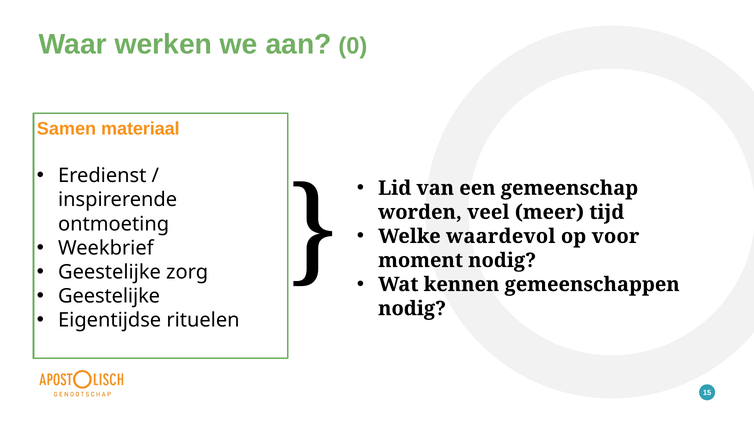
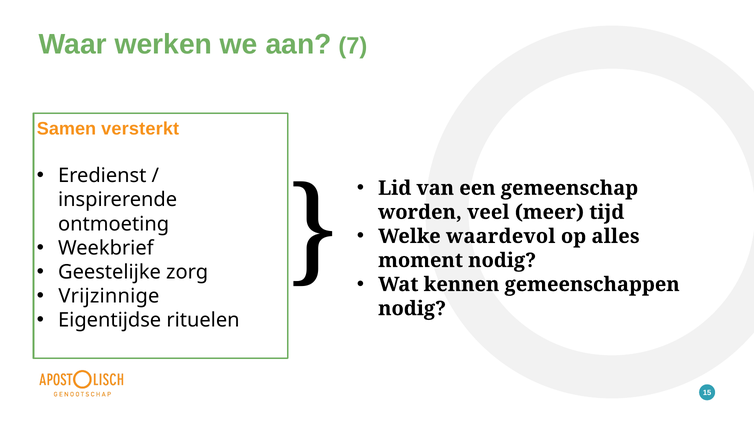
0: 0 -> 7
materiaal: materiaal -> versterkt
voor: voor -> alles
Geestelijke at (109, 296): Geestelijke -> Vrijzinnige
